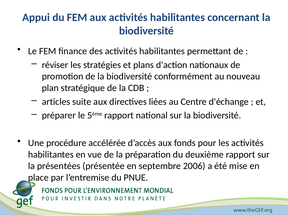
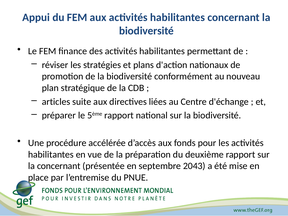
la présentées: présentées -> concernant
2006: 2006 -> 2043
